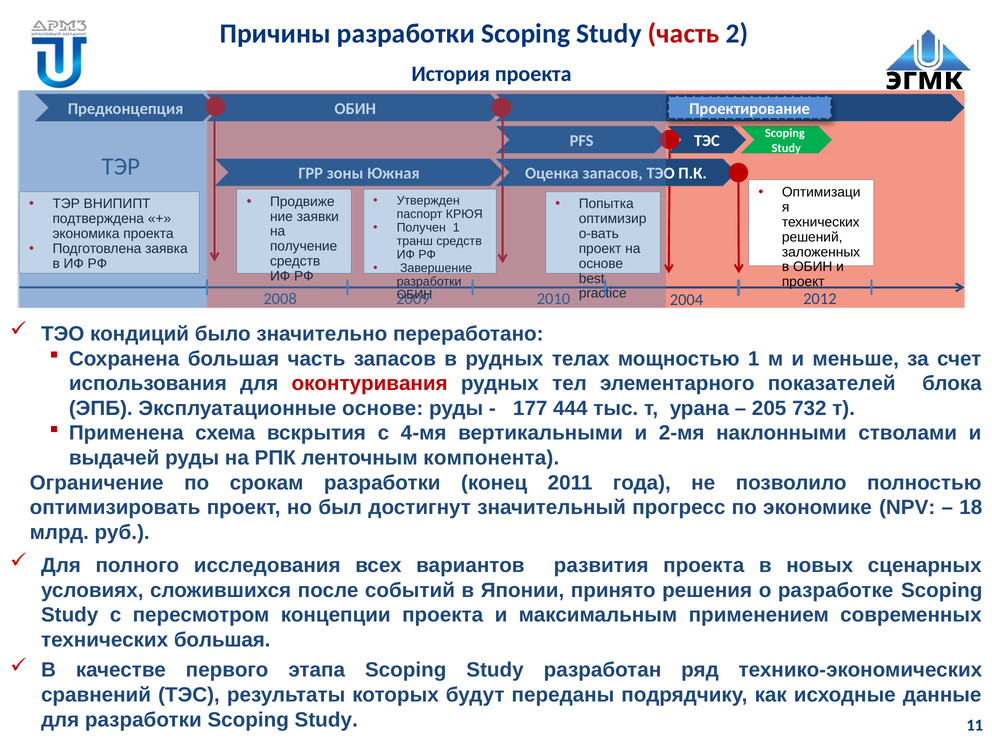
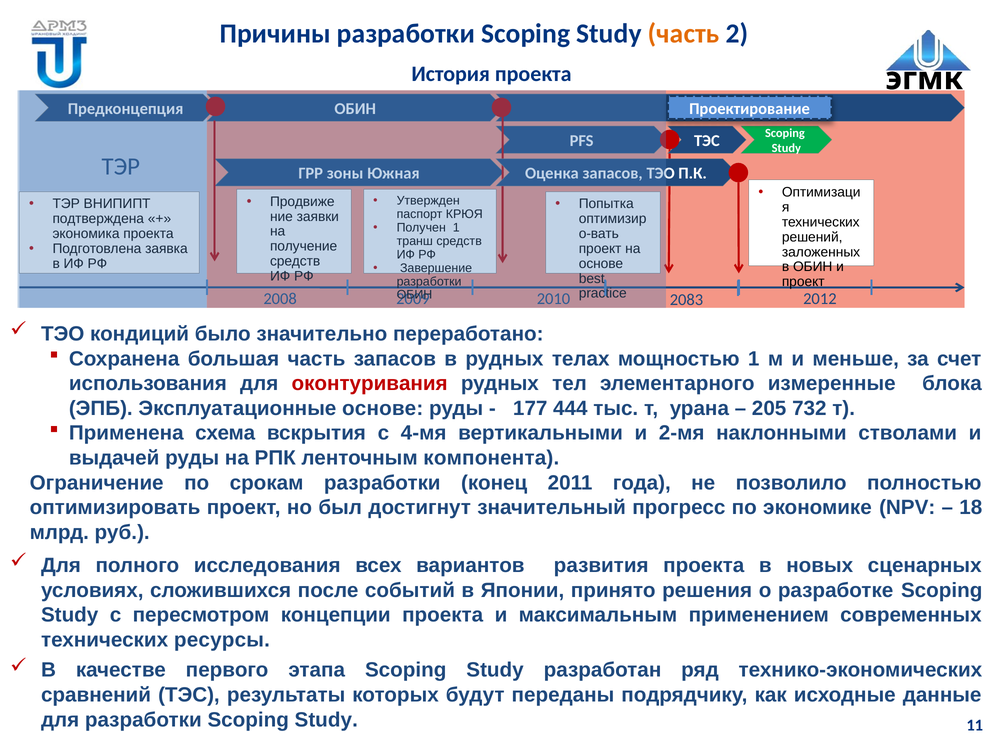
часть at (684, 34) colour: red -> orange
2004: 2004 -> 2083
показателей: показателей -> измеренные
технических большая: большая -> ресурсы
